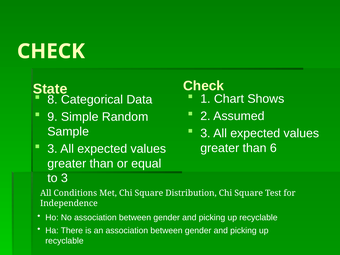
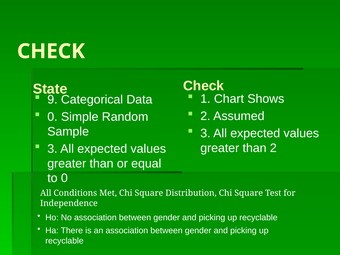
8: 8 -> 9
9 at (52, 117): 9 -> 0
than 6: 6 -> 2
to 3: 3 -> 0
